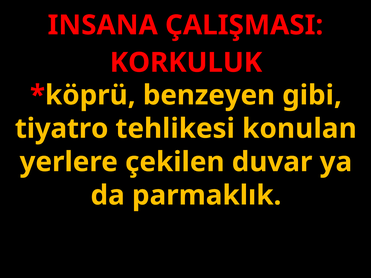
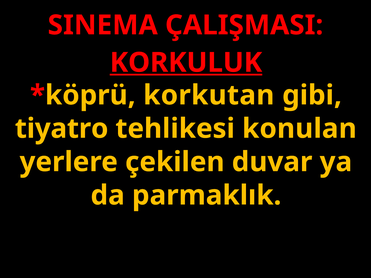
INSANA: INSANA -> SINEMA
KORKULUK underline: none -> present
benzeyen: benzeyen -> korkutan
